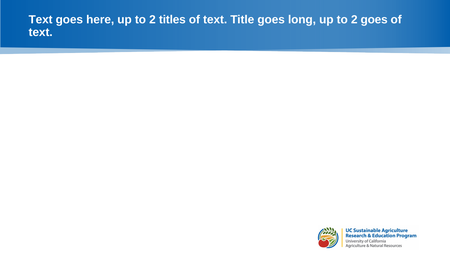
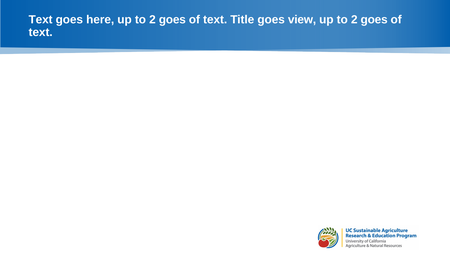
titles at (172, 20): titles -> goes
long: long -> view
